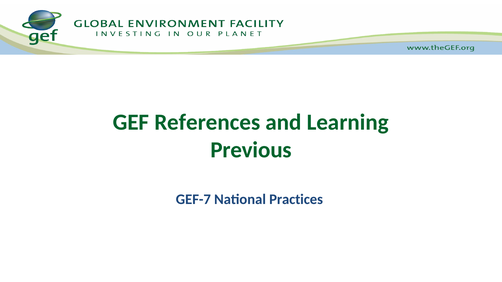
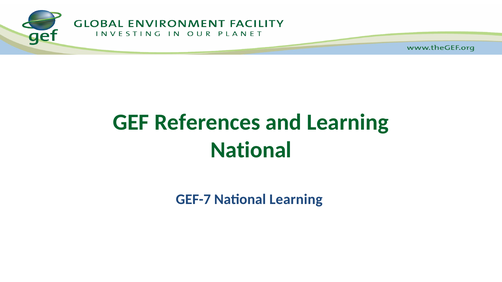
Previous at (251, 150): Previous -> National
National Practices: Practices -> Learning
